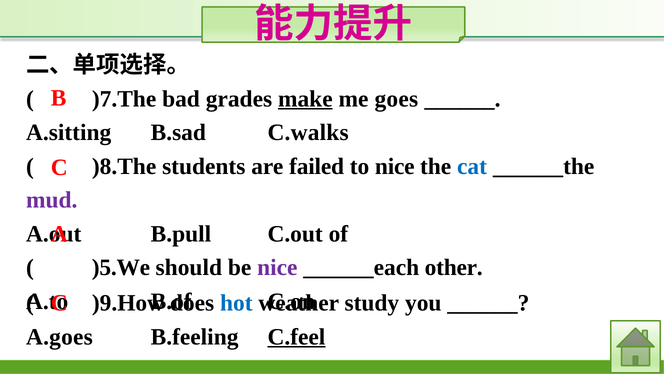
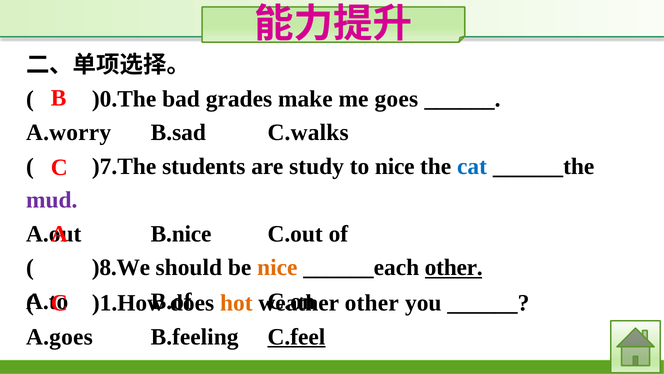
)7.The: )7.The -> )0.The
make underline: present -> none
A.sitting: A.sitting -> A.worry
)8.The: )8.The -> )7.The
failed: failed -> study
B.pull: B.pull -> B.nice
)5.We: )5.We -> )8.We
nice at (277, 267) colour: purple -> orange
other at (454, 267) underline: none -> present
)9.How: )9.How -> )1.How
hot colour: blue -> orange
study at (372, 303): study -> other
